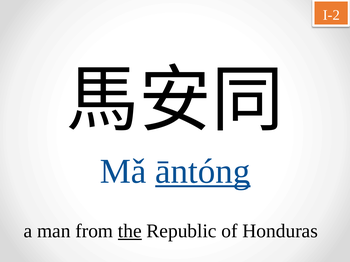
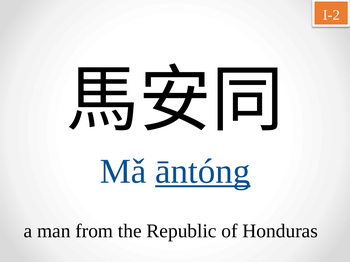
the underline: present -> none
